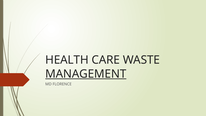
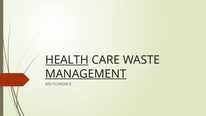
HEALTH underline: none -> present
